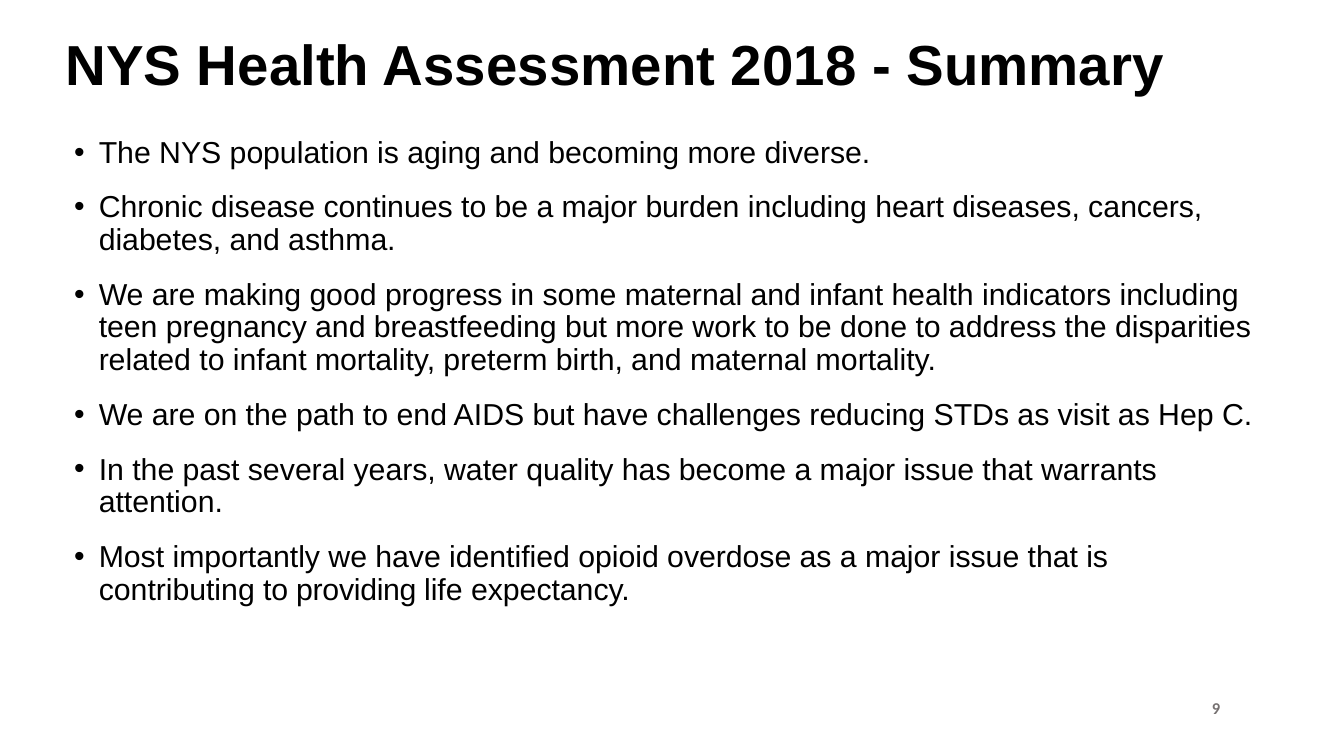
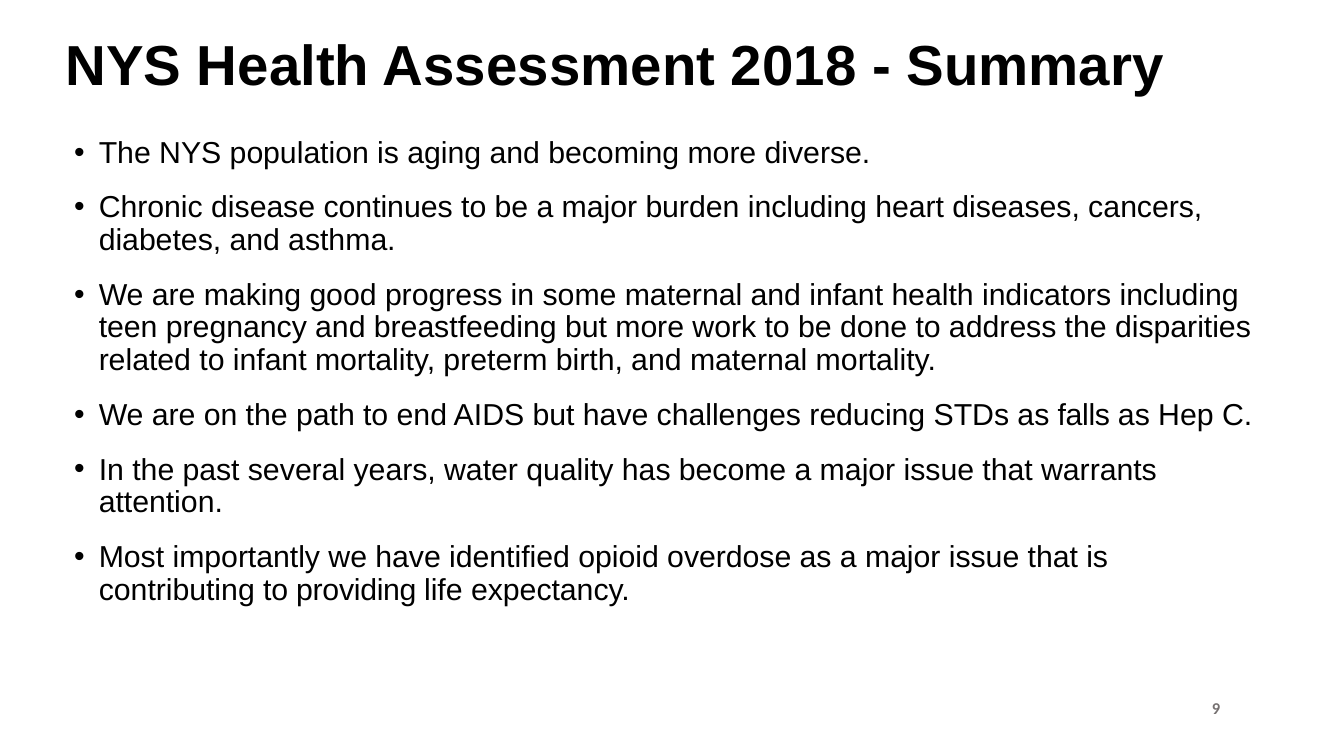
visit: visit -> falls
